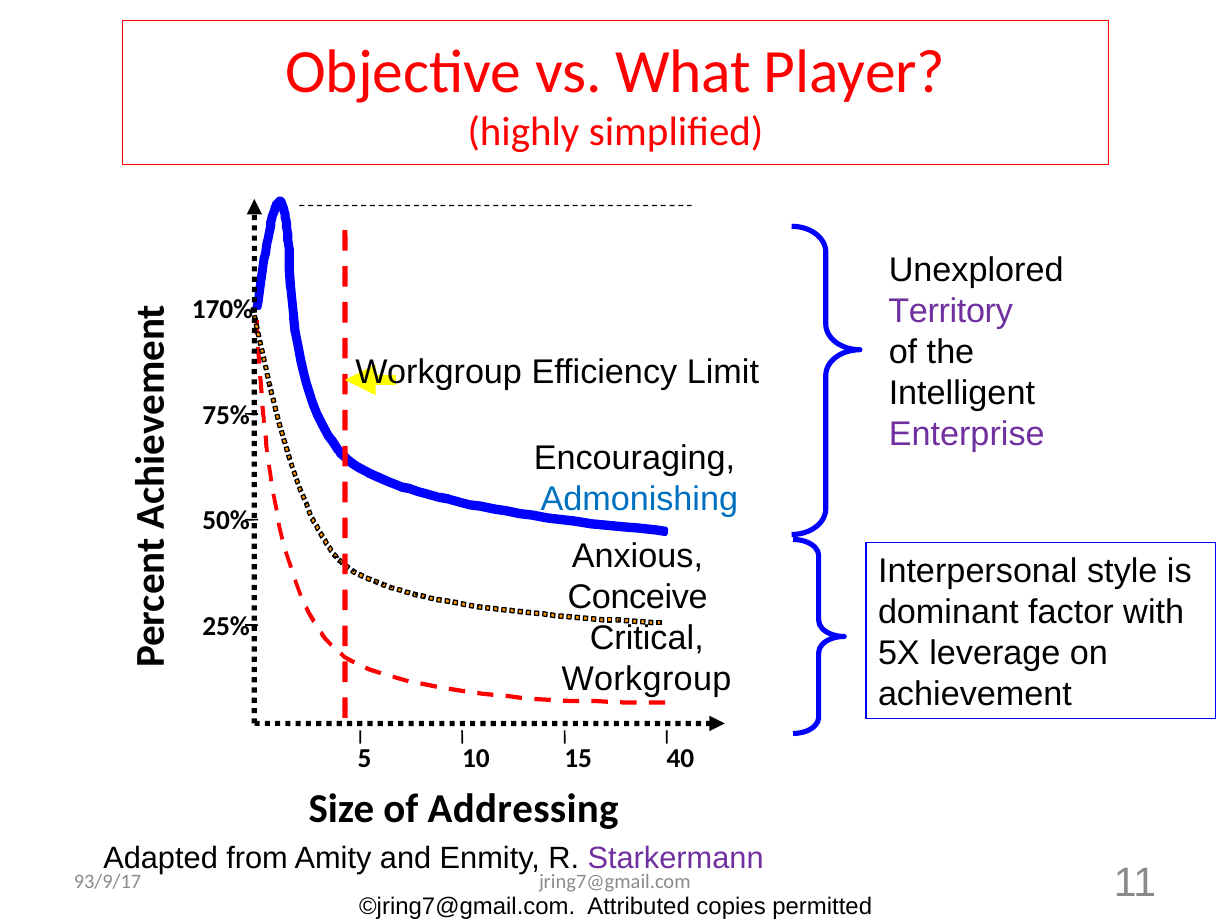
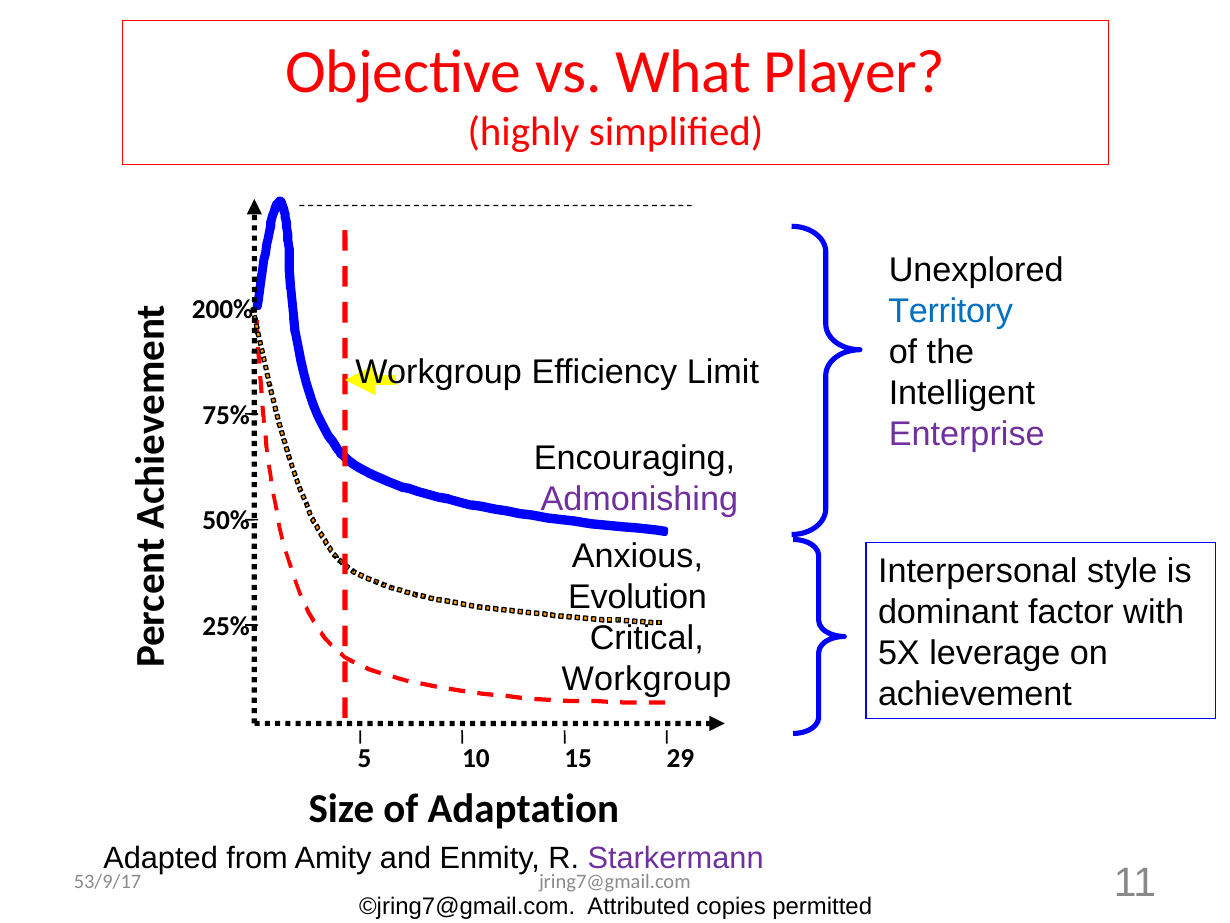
Territory colour: purple -> blue
170%: 170% -> 200%
Admonishing colour: blue -> purple
Conceive: Conceive -> Evolution
40: 40 -> 29
Addressing: Addressing -> Adaptation
93/9/17: 93/9/17 -> 53/9/17
